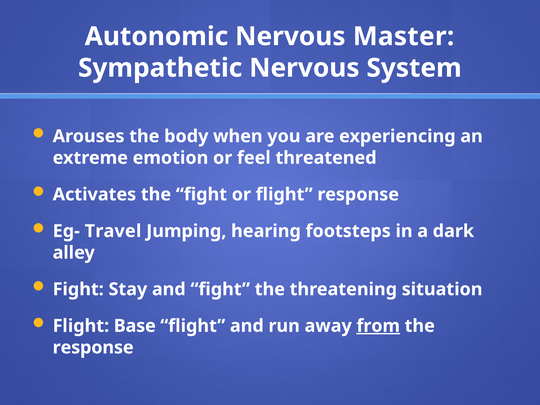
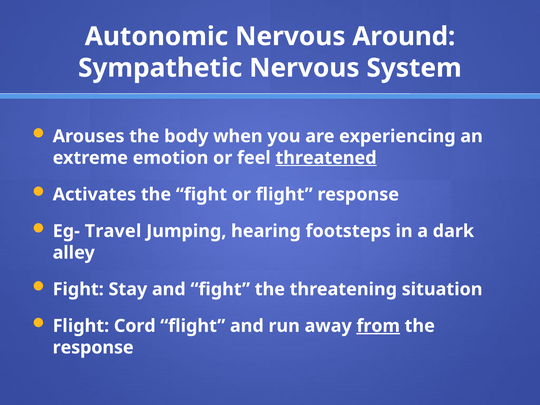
Master: Master -> Around
threatened underline: none -> present
Base: Base -> Cord
